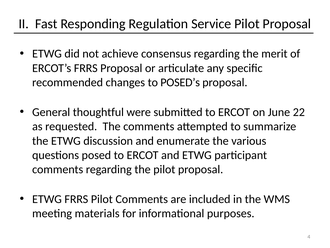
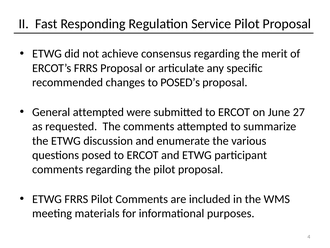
General thoughtful: thoughtful -> attempted
22: 22 -> 27
